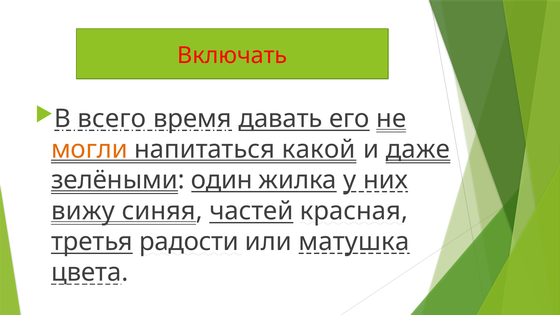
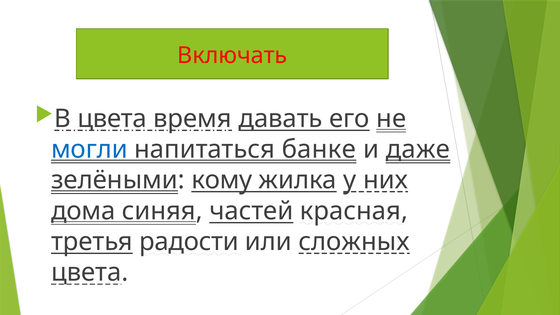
В всего: всего -> цвета
могли colour: orange -> blue
какой: какой -> банке
один: один -> кому
вижу: вижу -> дома
матушка: матушка -> сложных
